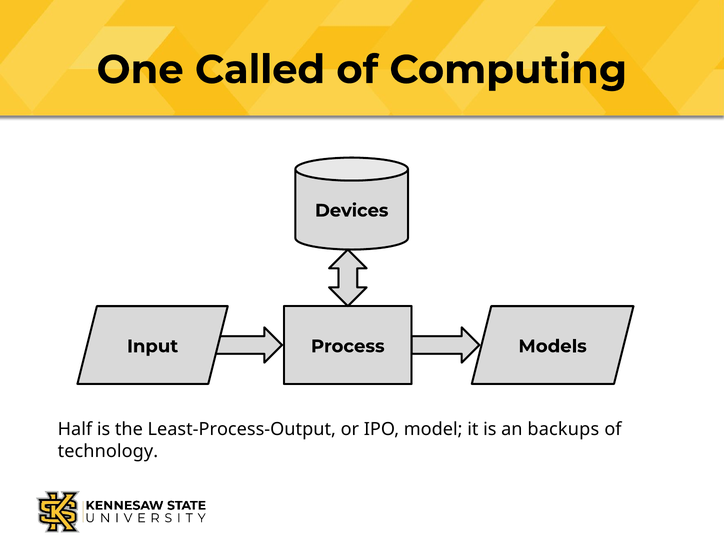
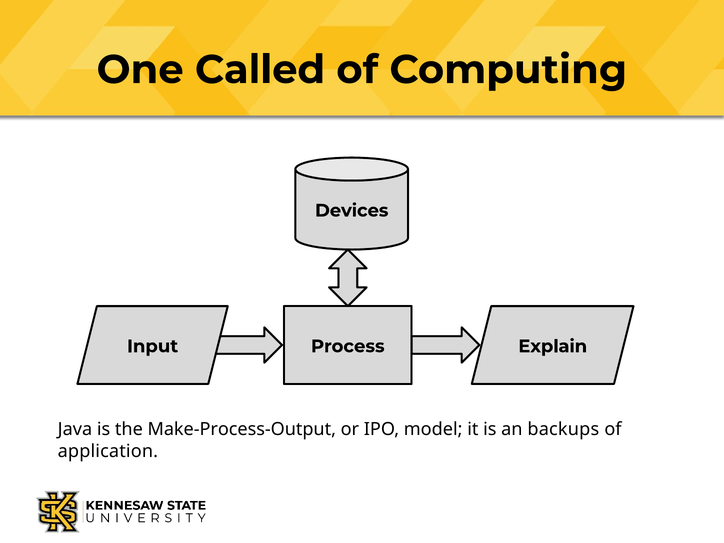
Models: Models -> Explain
Half: Half -> Java
Least-Process-Output: Least-Process-Output -> Make-Process-Output
technology: technology -> application
